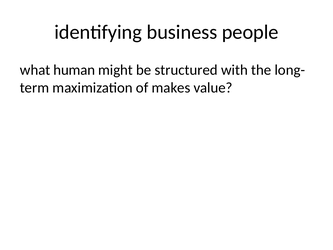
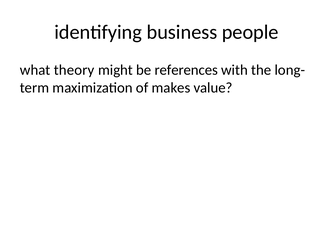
human: human -> theory
structured: structured -> references
